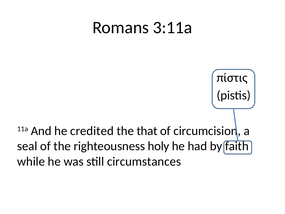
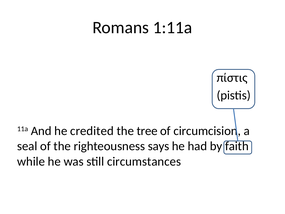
3:11a: 3:11a -> 1:11a
that: that -> tree
holy: holy -> says
